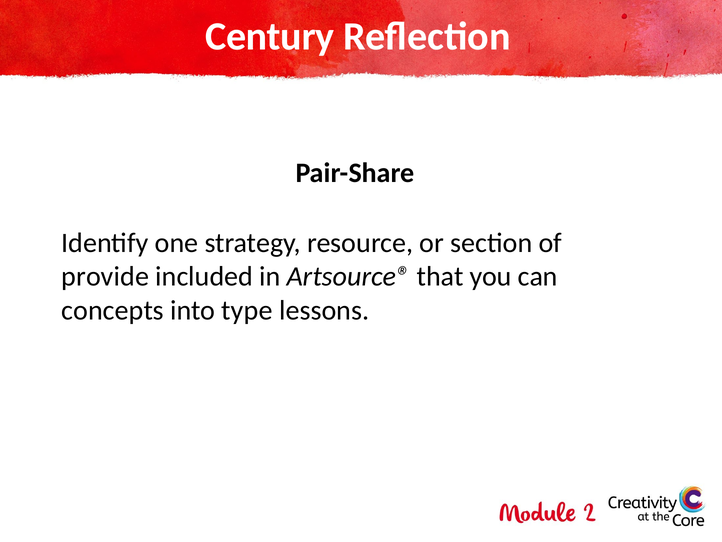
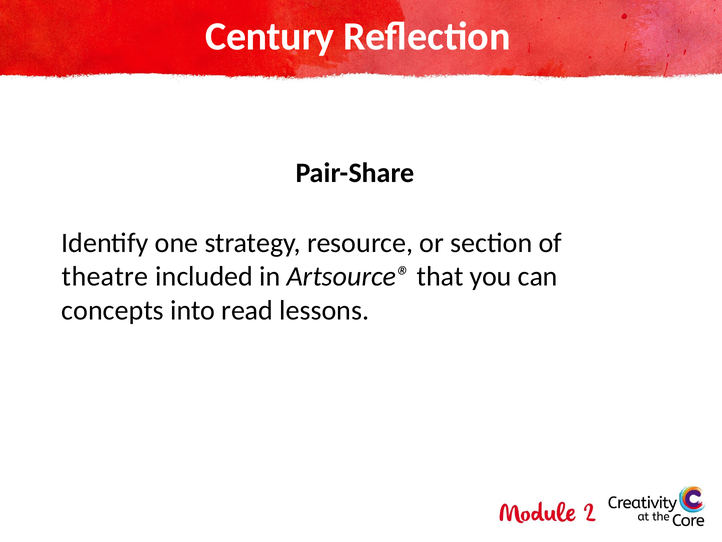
provide: provide -> theatre
type: type -> read
